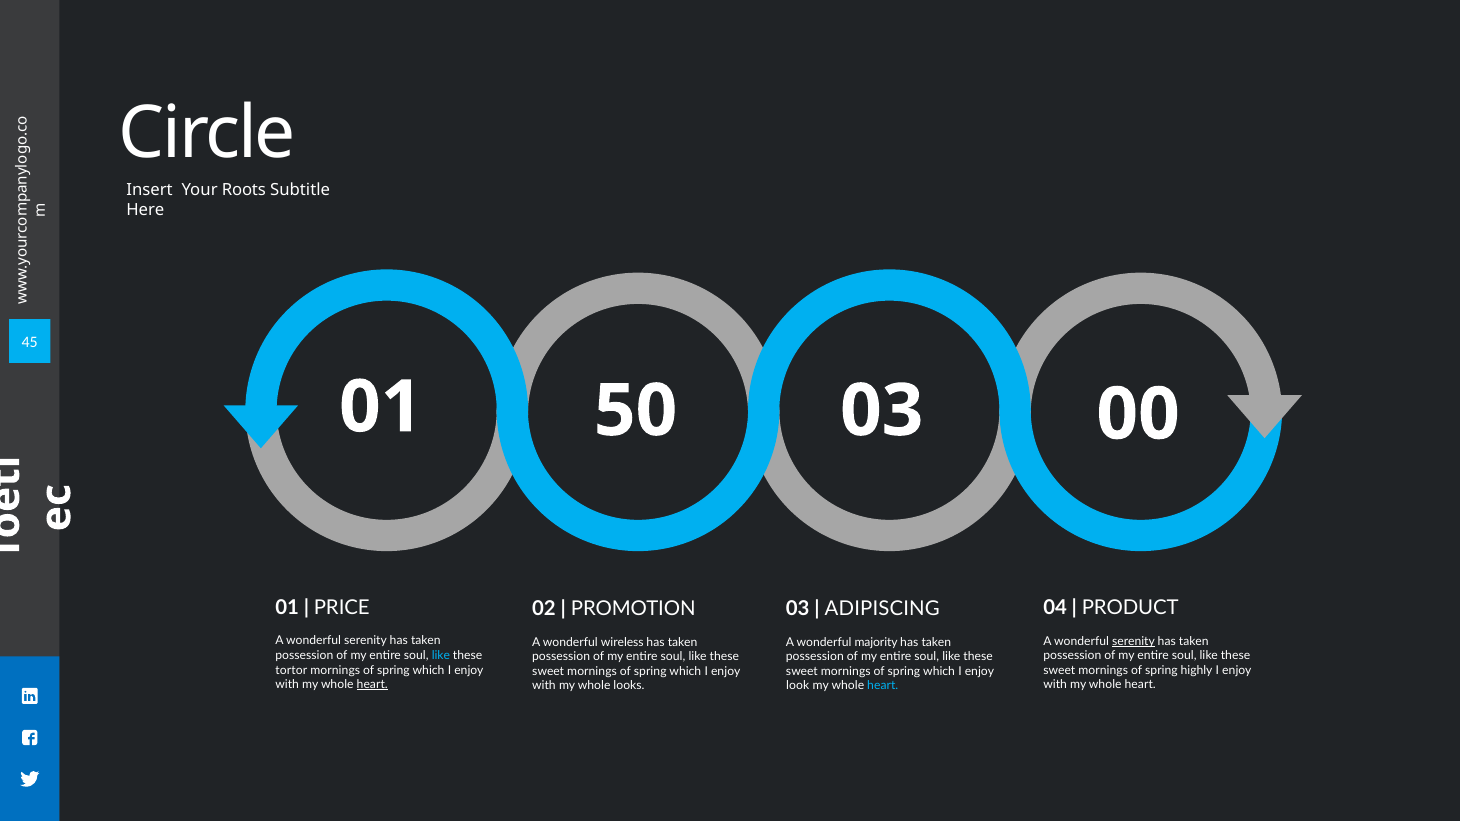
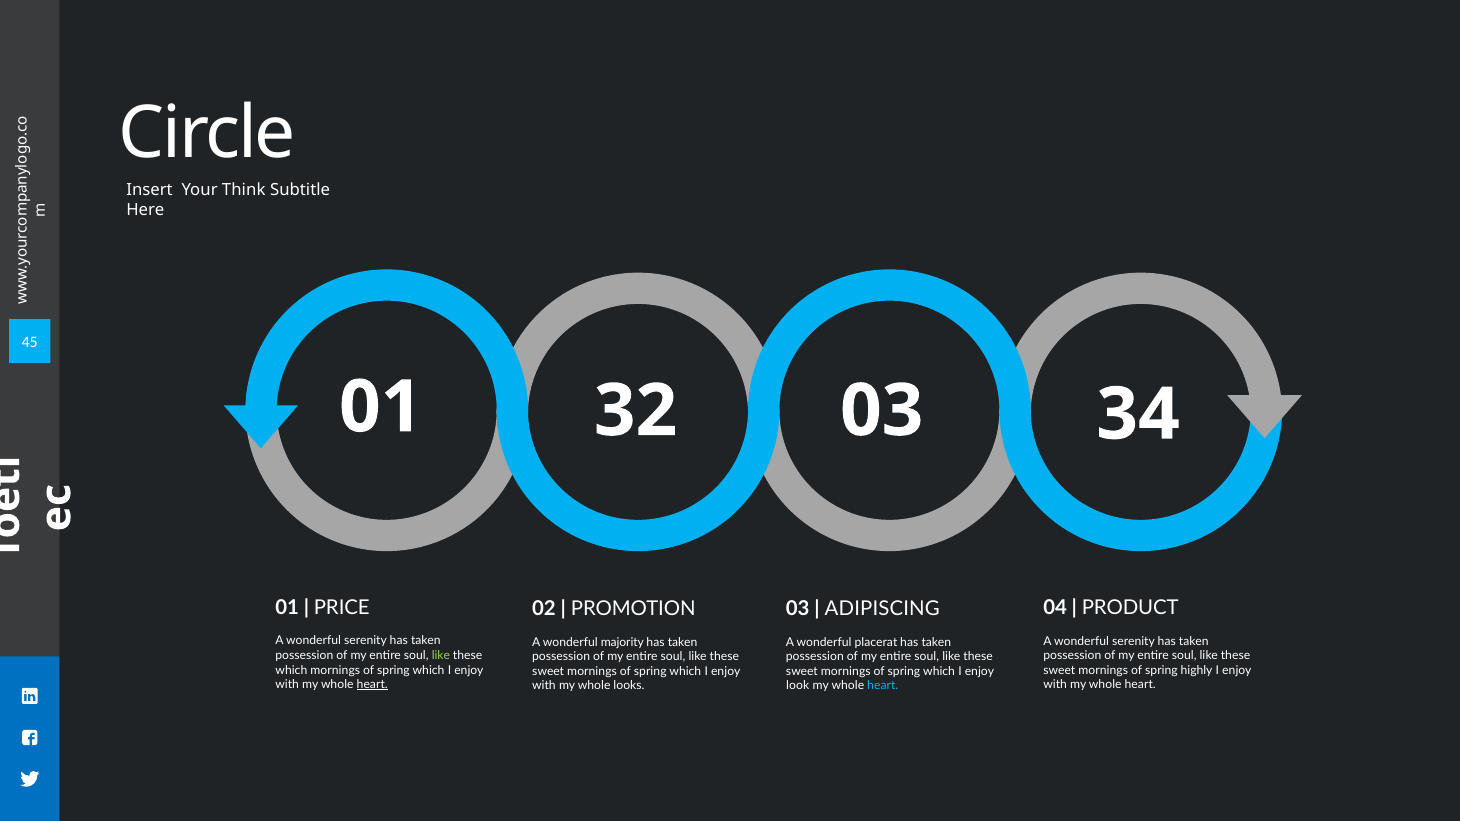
Roots: Roots -> Think
50: 50 -> 32
00: 00 -> 34
serenity at (1133, 641) underline: present -> none
wireless: wireless -> majority
majority: majority -> placerat
like at (441, 656) colour: light blue -> light green
tortor at (291, 670): tortor -> which
